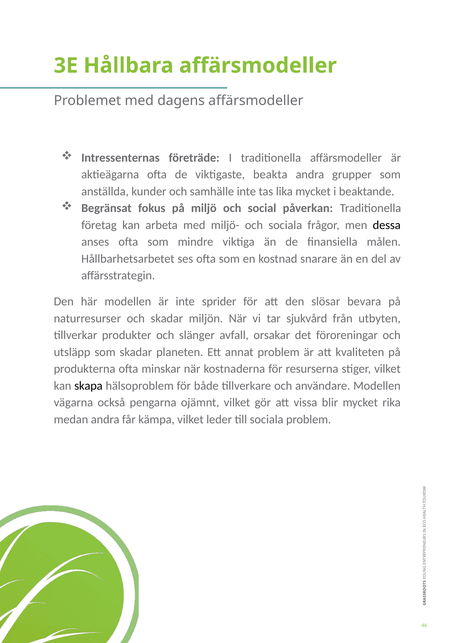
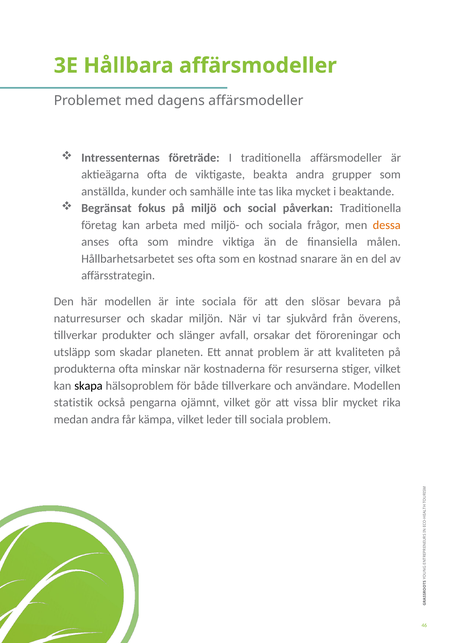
dessa colour: black -> orange
inte sprider: sprider -> sociala
utbyten: utbyten -> överens
vägarna: vägarna -> statistik
